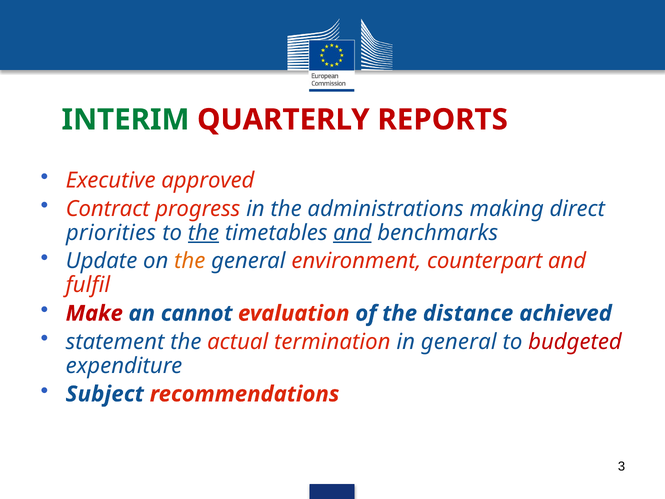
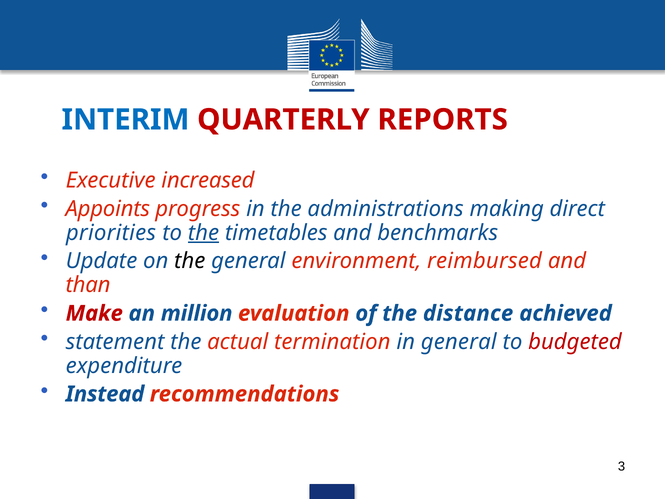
INTERIM colour: green -> blue
approved: approved -> increased
Contract: Contract -> Appoints
and at (352, 233) underline: present -> none
the at (190, 261) colour: orange -> black
counterpart: counterpart -> reimbursed
fulfil: fulfil -> than
cannot: cannot -> million
Subject: Subject -> Instead
